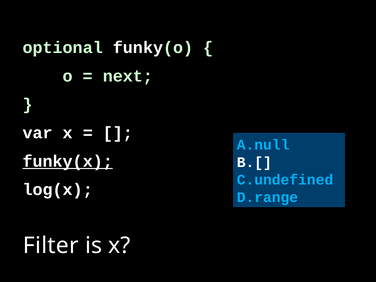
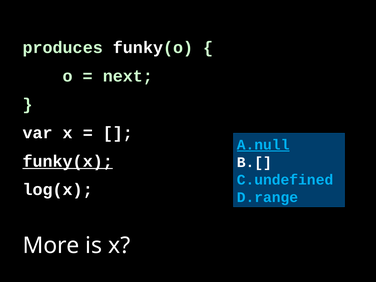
optional: optional -> produces
A.null underline: none -> present
Filter: Filter -> More
